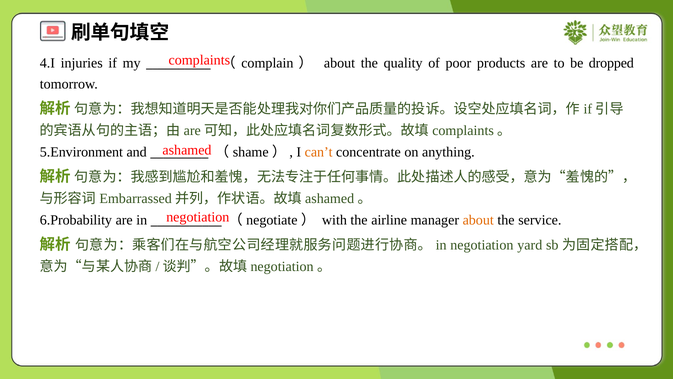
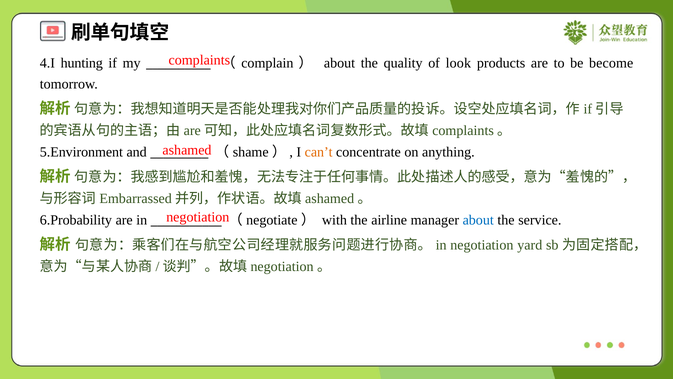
injuries: injuries -> hunting
poor: poor -> look
dropped: dropped -> become
about at (478, 220) colour: orange -> blue
